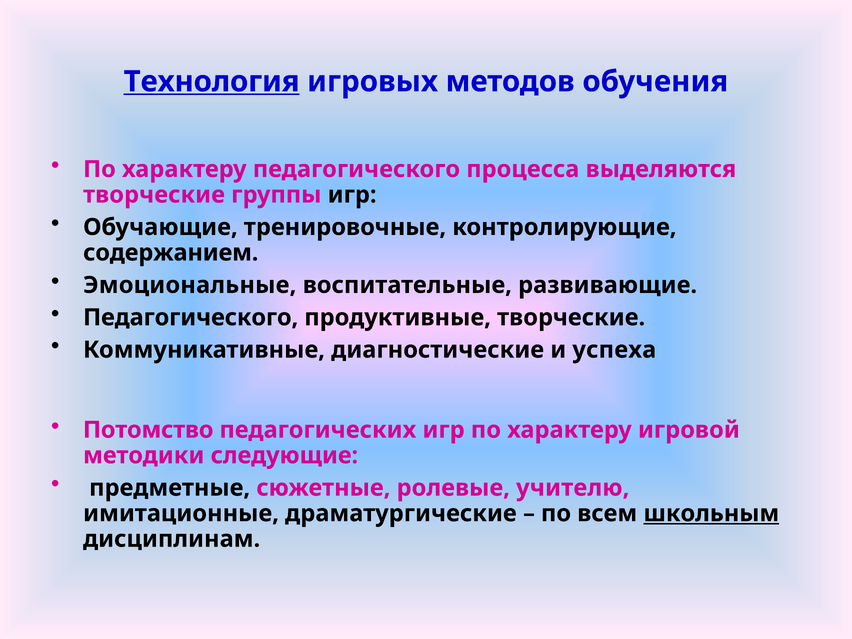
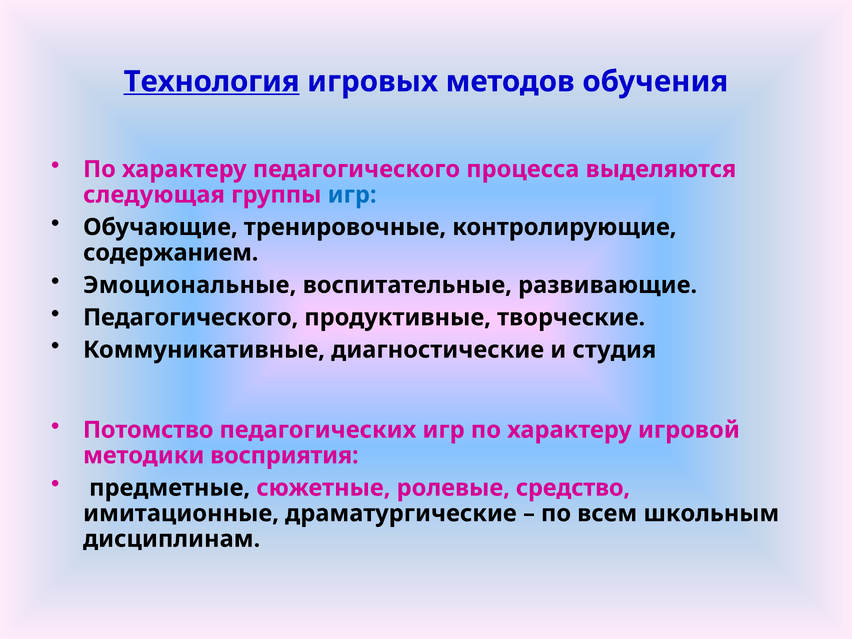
творческие at (154, 195): творческие -> следующая
игр at (352, 195) colour: black -> blue
успеха: успеха -> студия
следующие: следующие -> восприятия
учителю: учителю -> средство
школьным underline: present -> none
